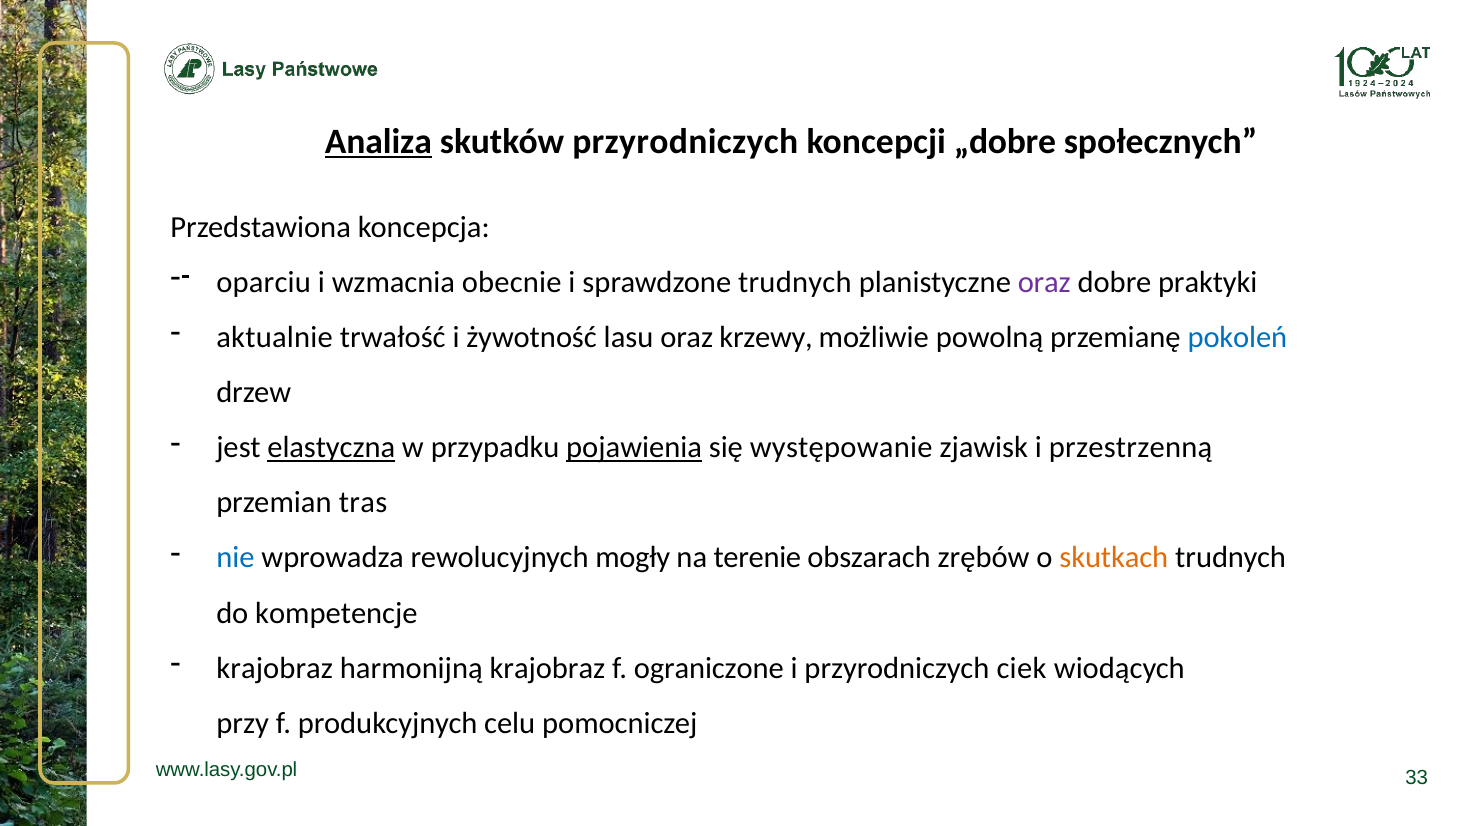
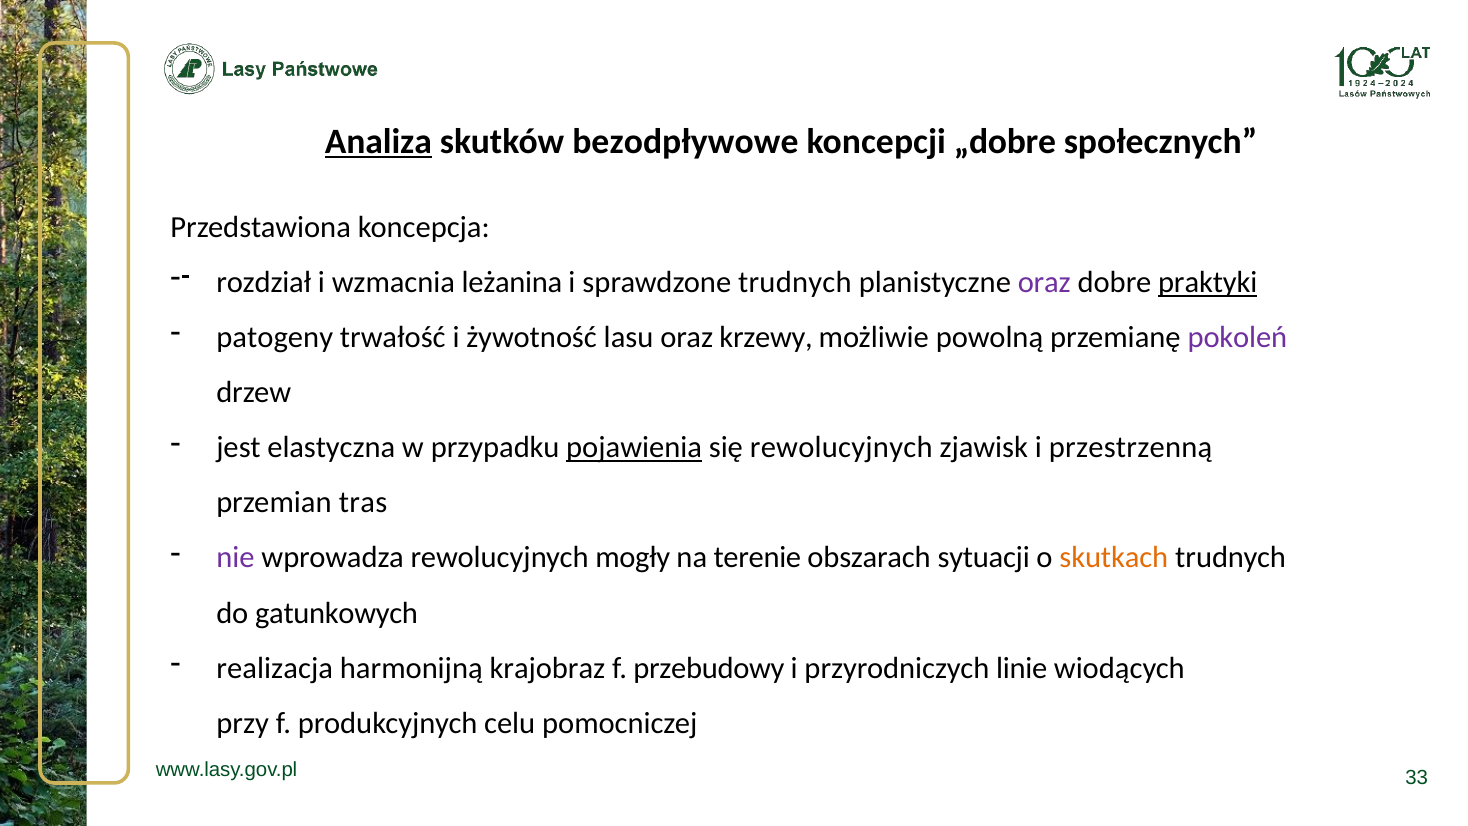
skutków przyrodniczych: przyrodniczych -> bezodpływowe
oparciu: oparciu -> rozdział
obecnie: obecnie -> leżanina
praktyki underline: none -> present
aktualnie: aktualnie -> patogeny
pokoleń colour: blue -> purple
elastyczna underline: present -> none
się występowanie: występowanie -> rewolucyjnych
nie colour: blue -> purple
zrębów: zrębów -> sytuacji
kompetencje: kompetencje -> gatunkowych
krajobraz at (275, 668): krajobraz -> realizacja
ograniczone: ograniczone -> przebudowy
ciek: ciek -> linie
